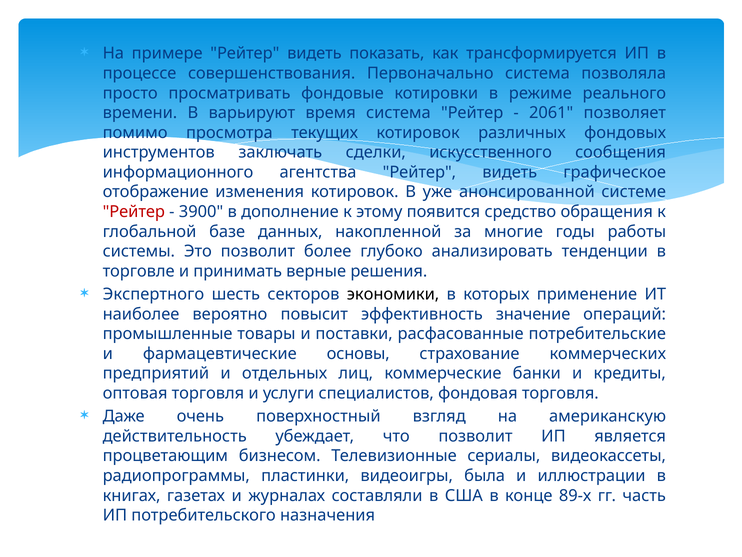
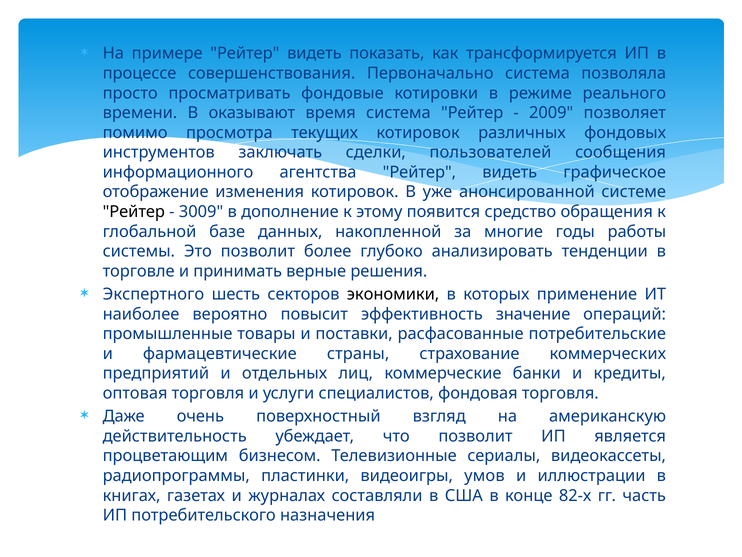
варьируют: варьируют -> оказывают
2061: 2061 -> 2009
искусственного: искусственного -> пользователей
Рейтер at (134, 212) colour: red -> black
3900: 3900 -> 3009
основы: основы -> страны
была: была -> умов
89-х: 89-х -> 82-х
